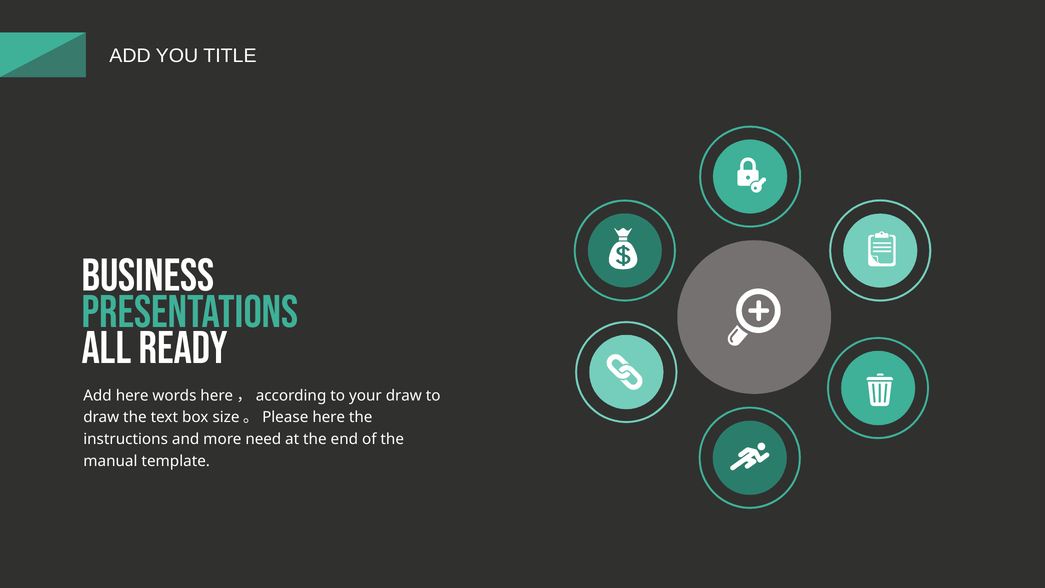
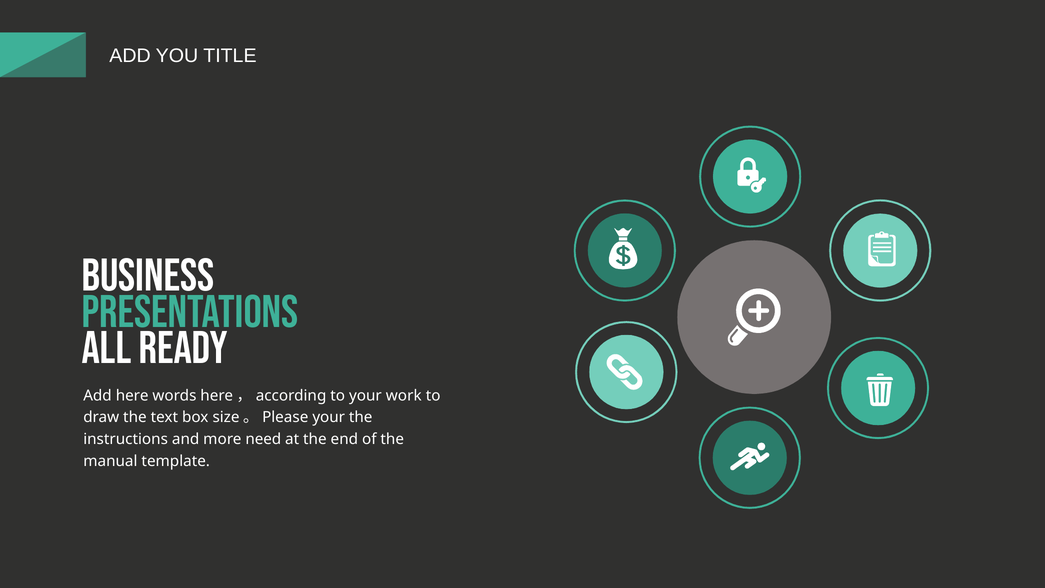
your draw: draw -> work
size。Please here: here -> your
